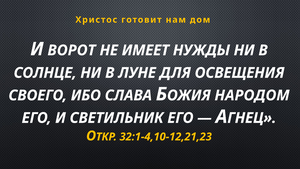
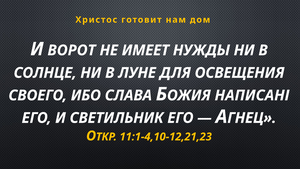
НАРОДОМ: НАРОДОМ -> НАПИСАНІ
32:1-4,10-12,21,23: 32:1-4,10-12,21,23 -> 11:1-4,10-12,21,23
